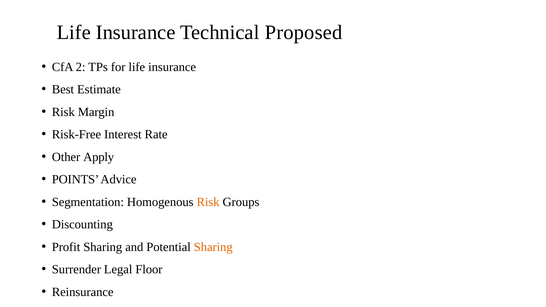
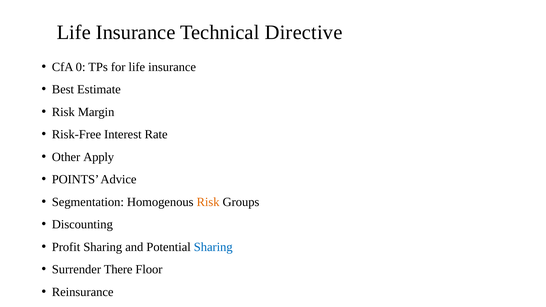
Proposed: Proposed -> Directive
2: 2 -> 0
Sharing at (213, 247) colour: orange -> blue
Legal: Legal -> There
